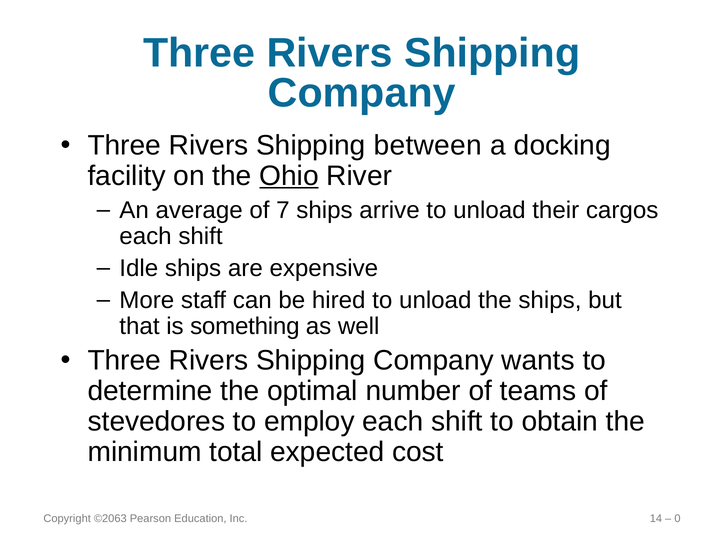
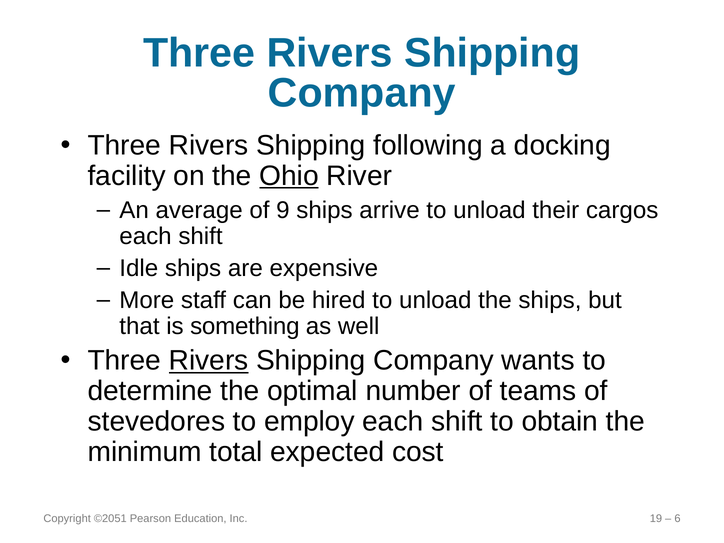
between: between -> following
7: 7 -> 9
Rivers at (209, 361) underline: none -> present
©2063: ©2063 -> ©2051
14: 14 -> 19
0: 0 -> 6
